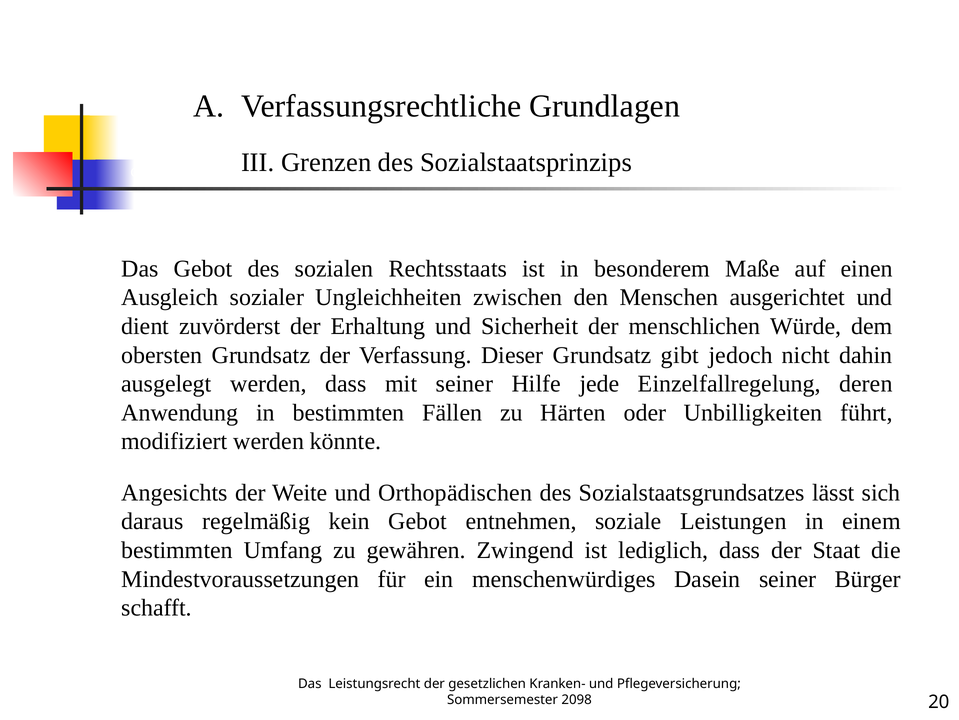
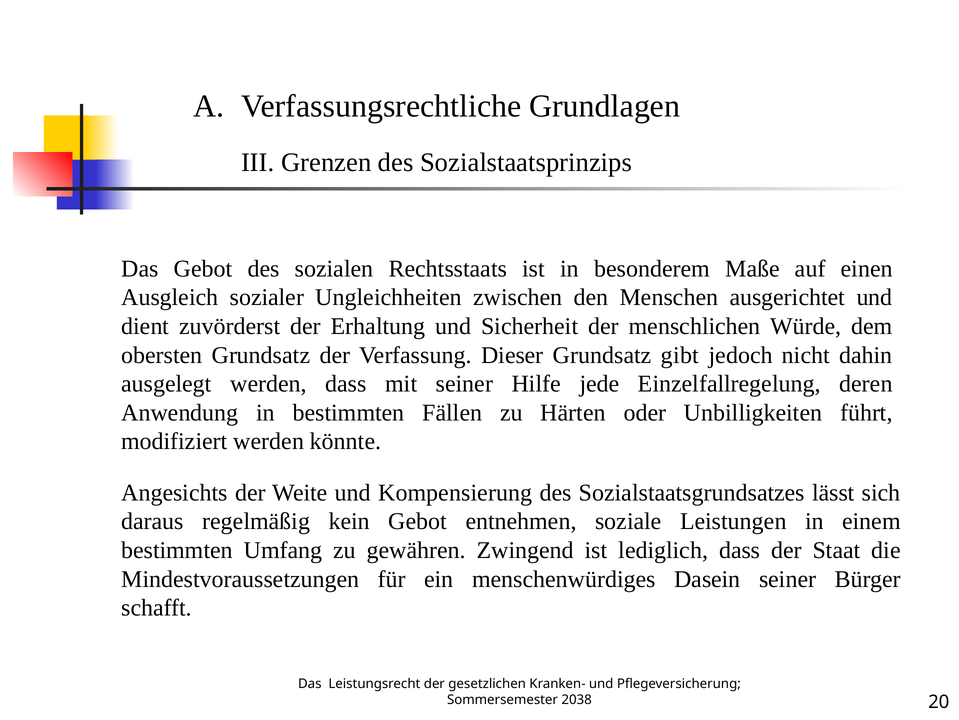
Orthopädischen: Orthopädischen -> Kompensierung
2098: 2098 -> 2038
